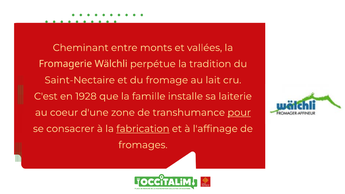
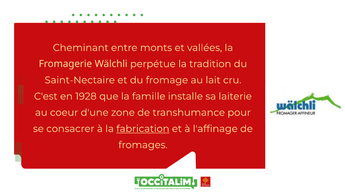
pour underline: present -> none
